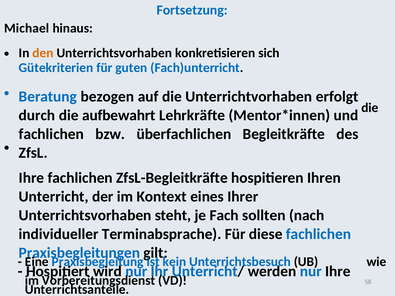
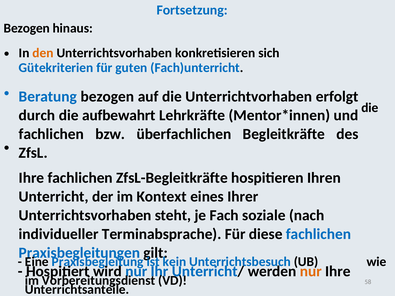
Michael at (27, 28): Michael -> Bezogen
sollten: sollten -> soziale
nur at (311, 272) colour: blue -> orange
